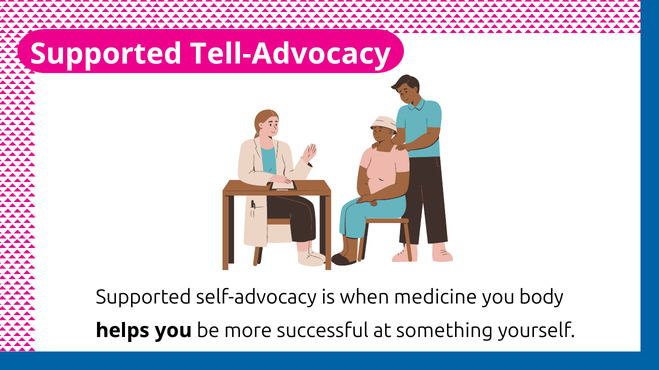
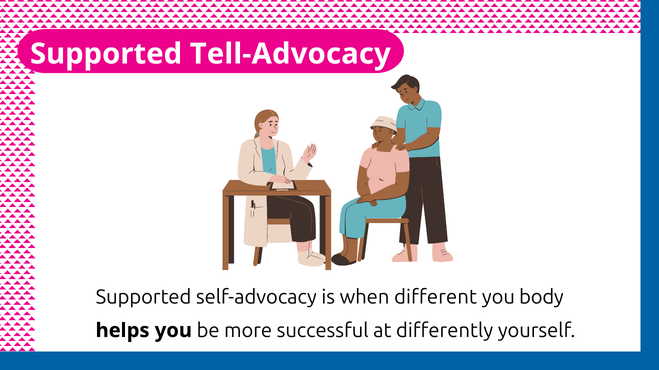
medicine: medicine -> different
something: something -> differently
